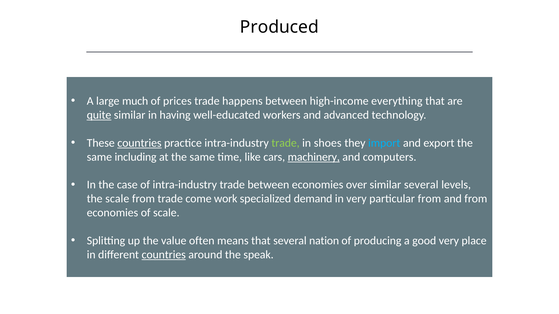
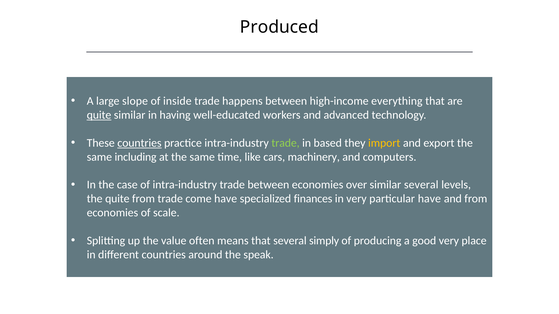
much: much -> slope
prices: prices -> inside
shoes: shoes -> based
import colour: light blue -> yellow
machinery underline: present -> none
the scale: scale -> quite
come work: work -> have
demand: demand -> finances
particular from: from -> have
nation: nation -> simply
countries at (164, 255) underline: present -> none
